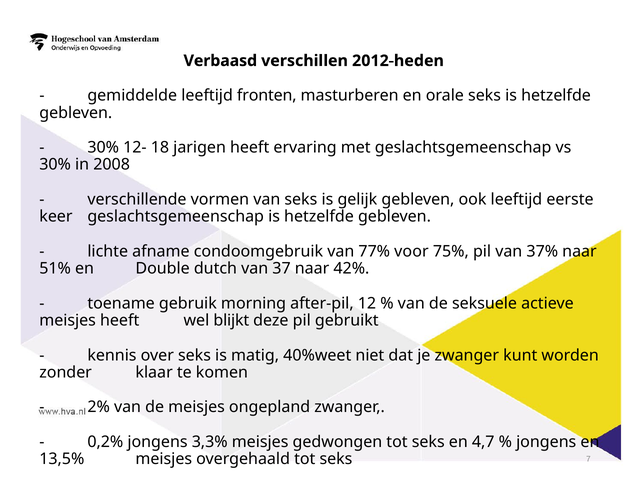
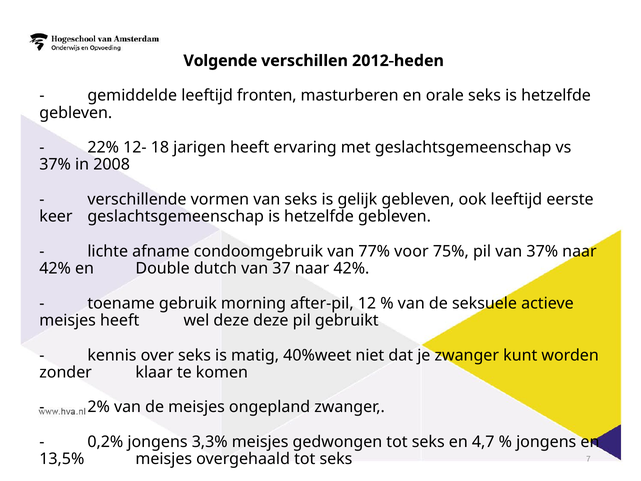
Verbaasd: Verbaasd -> Volgende
30% at (103, 147): 30% -> 22%
30% at (55, 165): 30% -> 37%
51% at (55, 268): 51% -> 42%
wel blijkt: blijkt -> deze
